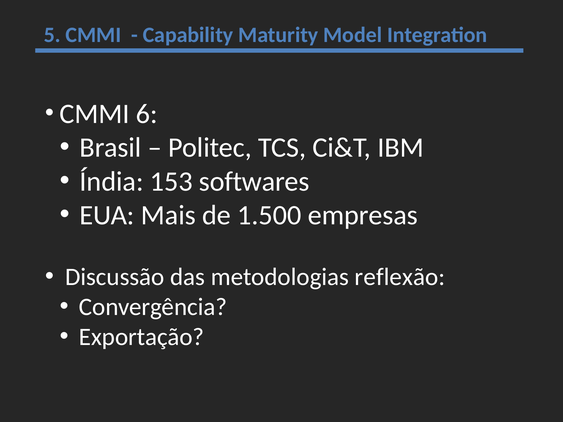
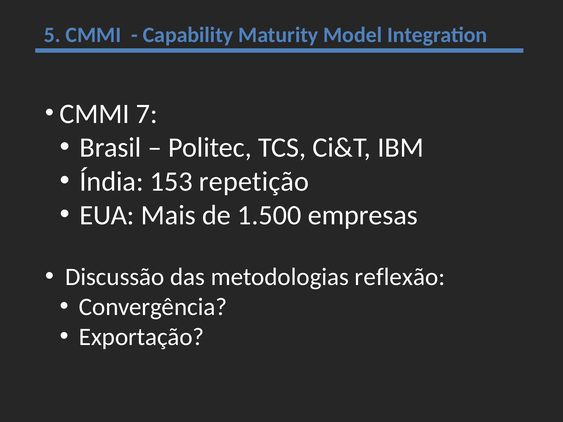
6: 6 -> 7
softwares: softwares -> repetição
